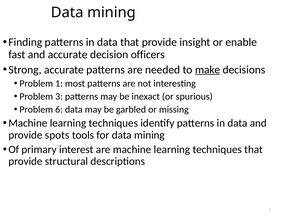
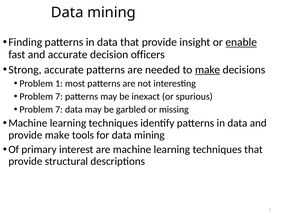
enable underline: none -> present
3 at (59, 97): 3 -> 7
6 at (59, 110): 6 -> 7
provide spots: spots -> make
